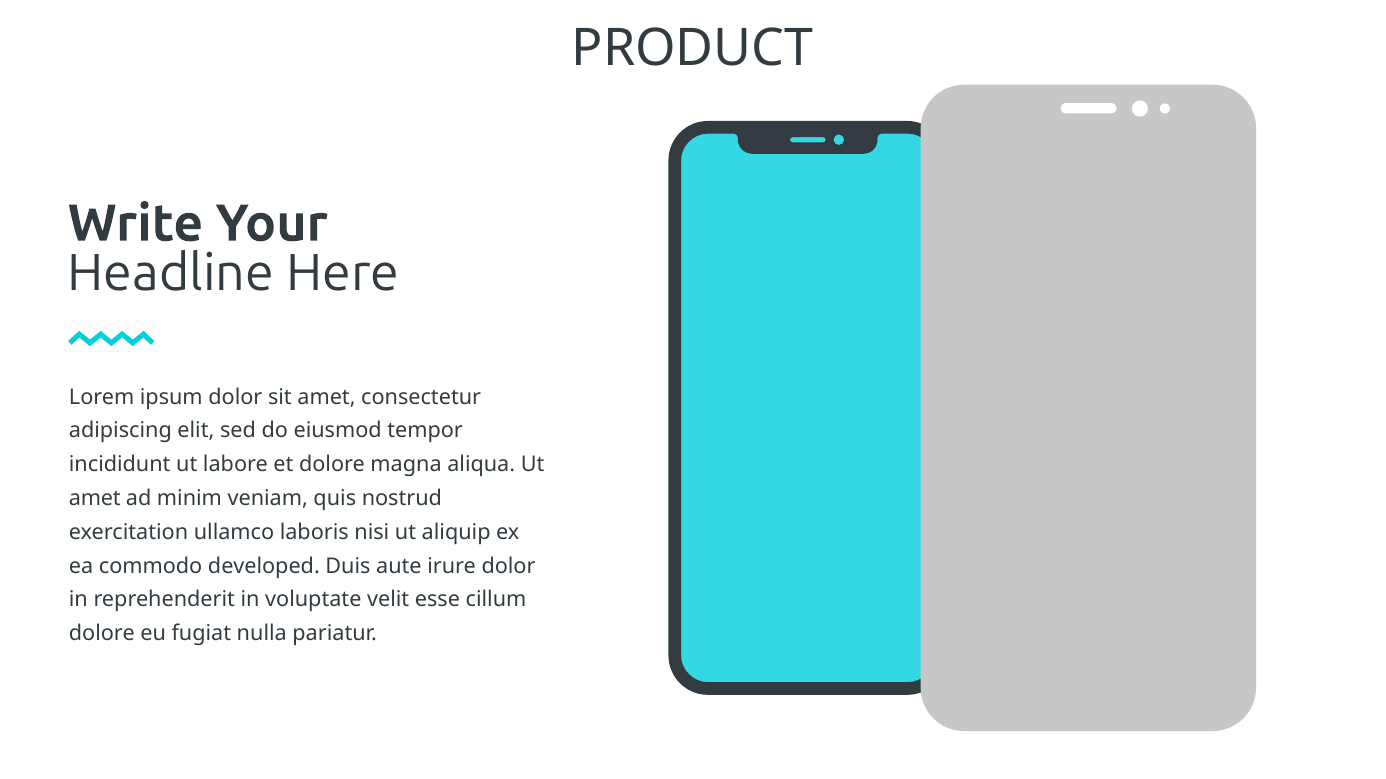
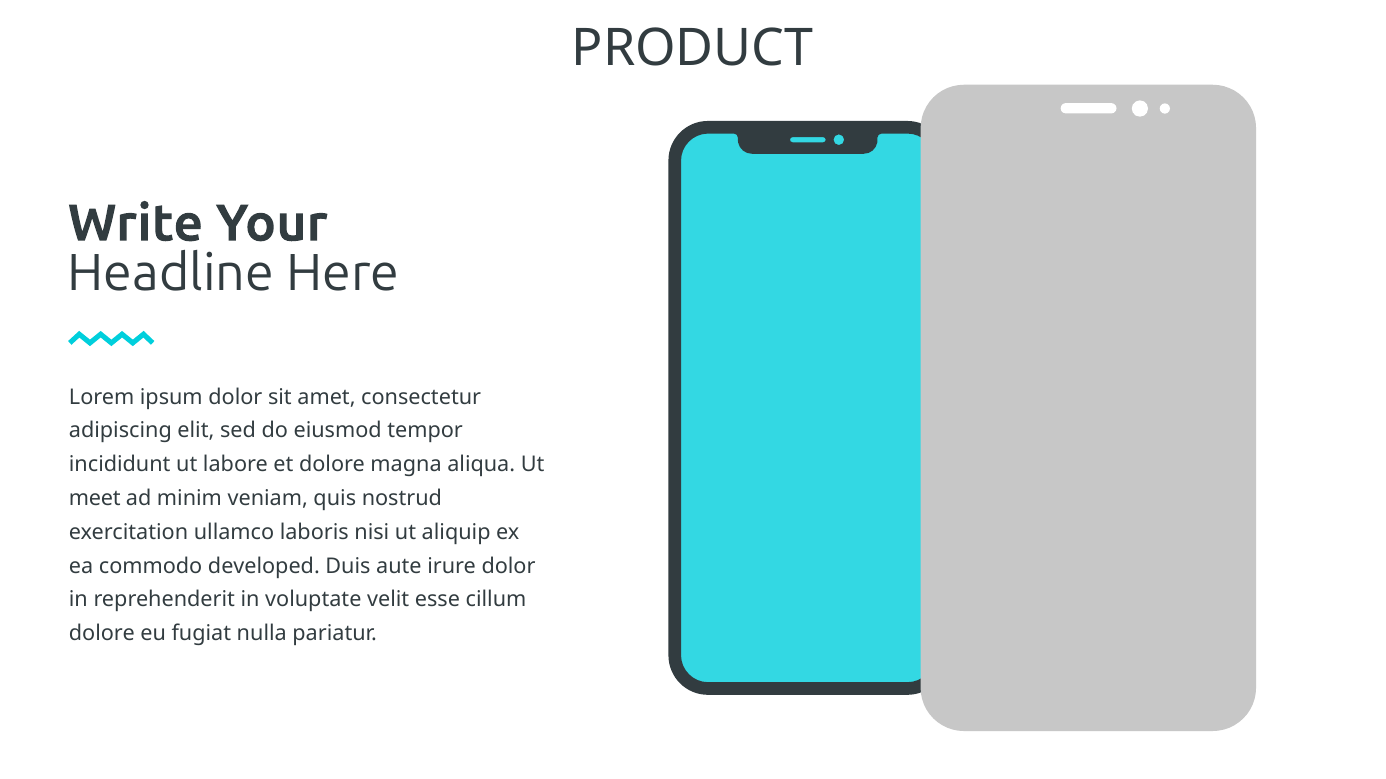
amet at (95, 499): amet -> meet
